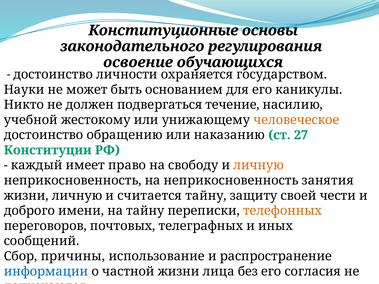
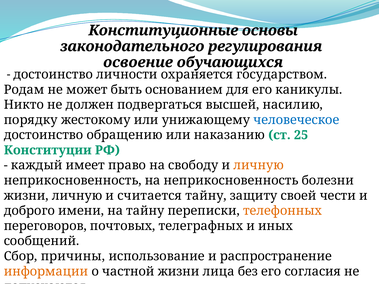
Науки: Науки -> Родам
течение: течение -> высшей
учебной: учебной -> порядку
человеческое colour: orange -> blue
27: 27 -> 25
занятия: занятия -> болезни
информации colour: blue -> orange
